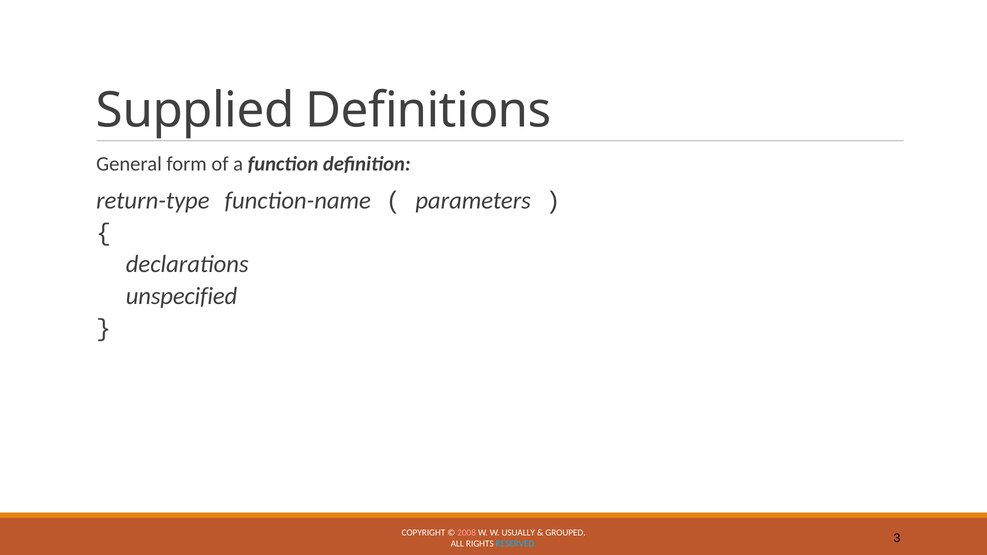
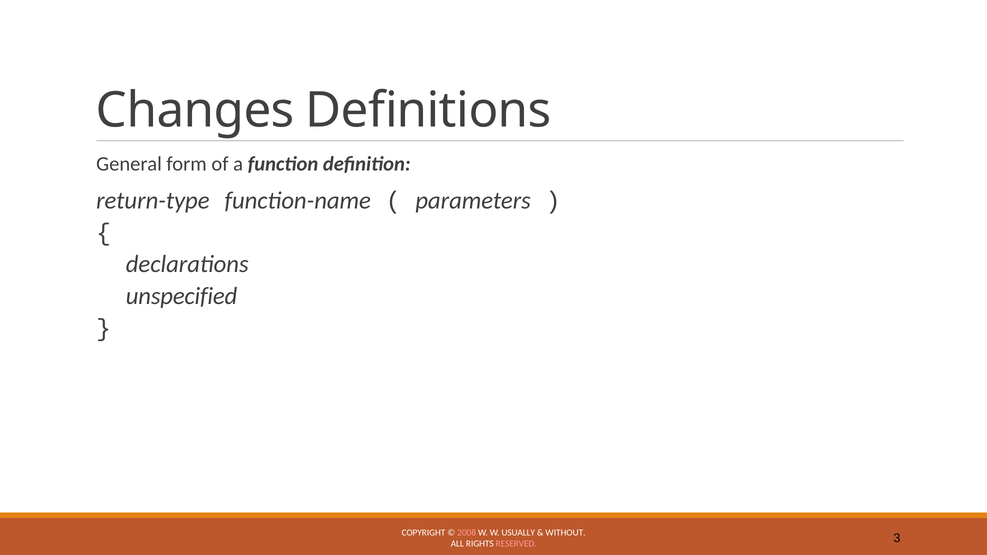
Supplied: Supplied -> Changes
GROUPED: GROUPED -> WITHOUT
RESERVED colour: light blue -> pink
